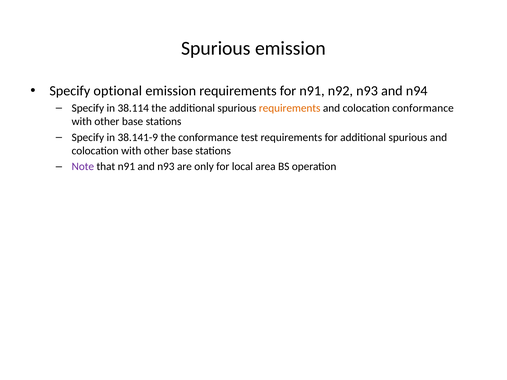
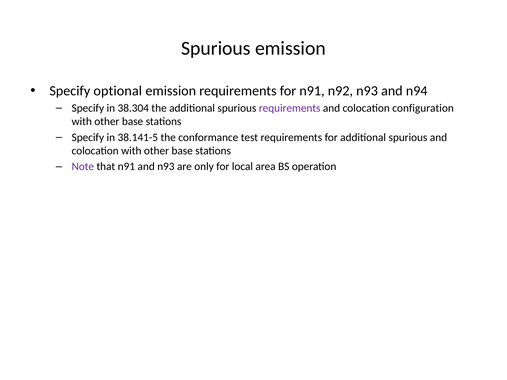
38.114: 38.114 -> 38.304
requirements at (290, 108) colour: orange -> purple
colocation conformance: conformance -> configuration
38.141-9: 38.141-9 -> 38.141-5
